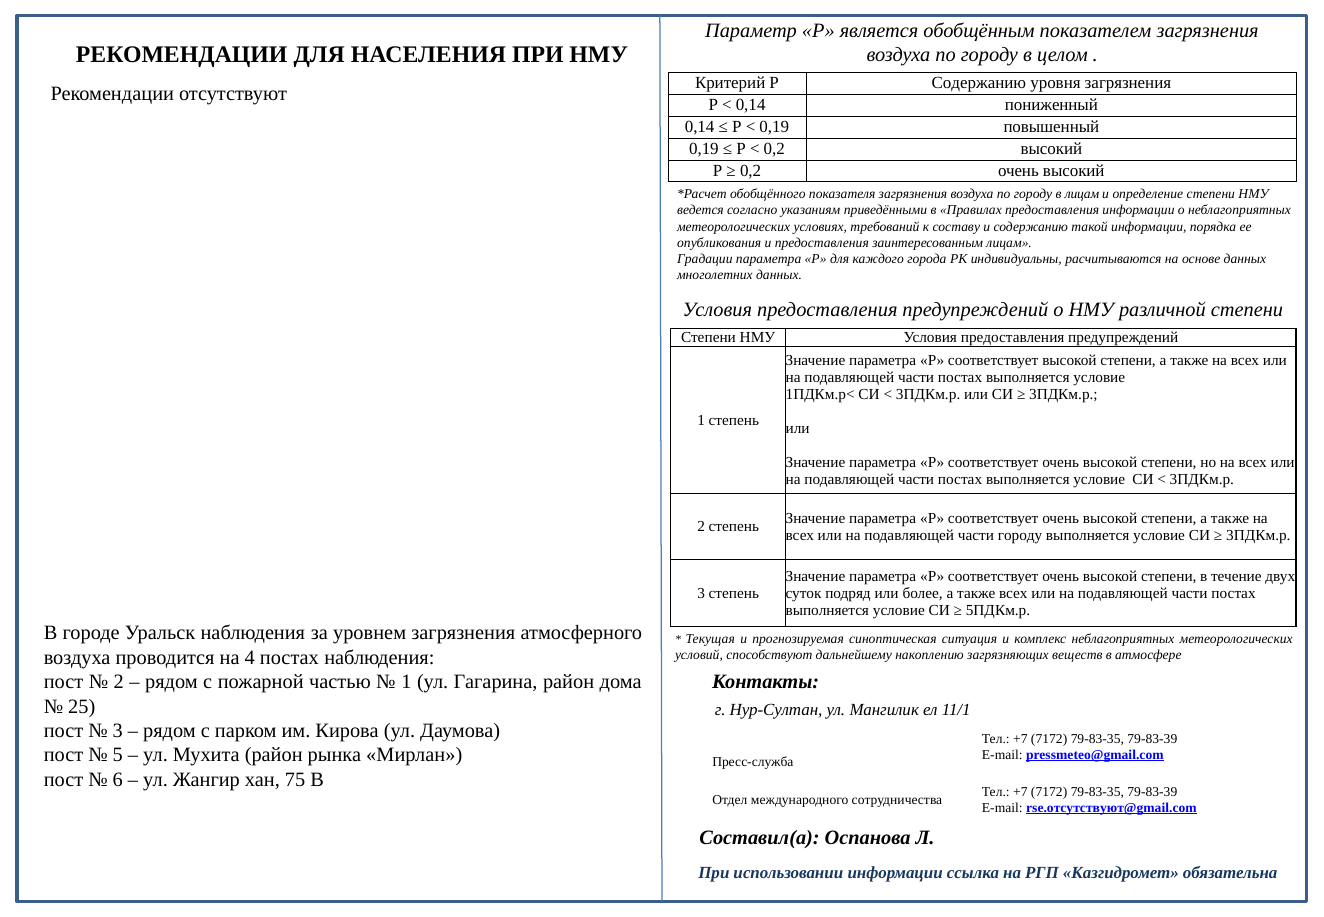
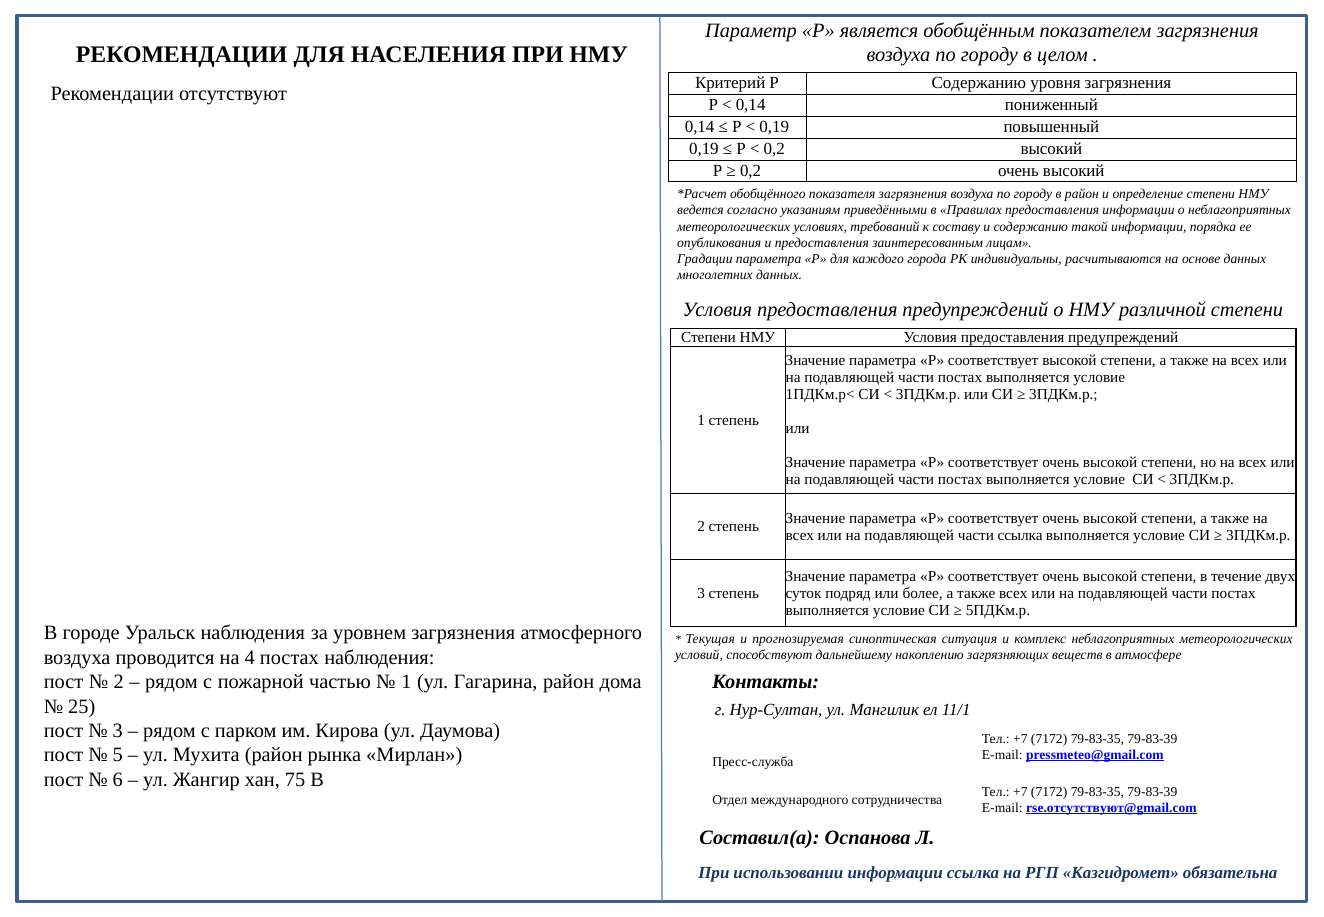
в лицам: лицам -> район
части городу: городу -> ссылка
